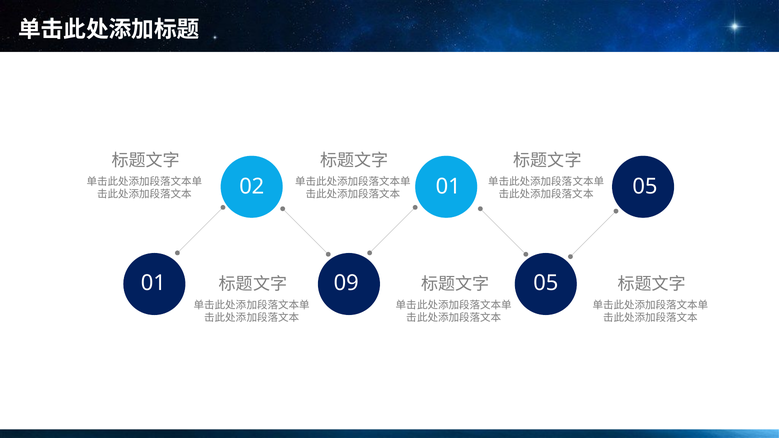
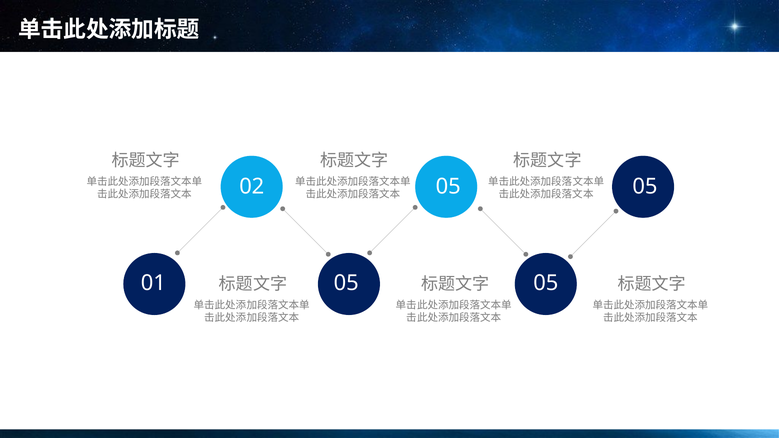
02 01: 01 -> 05
01 09: 09 -> 05
